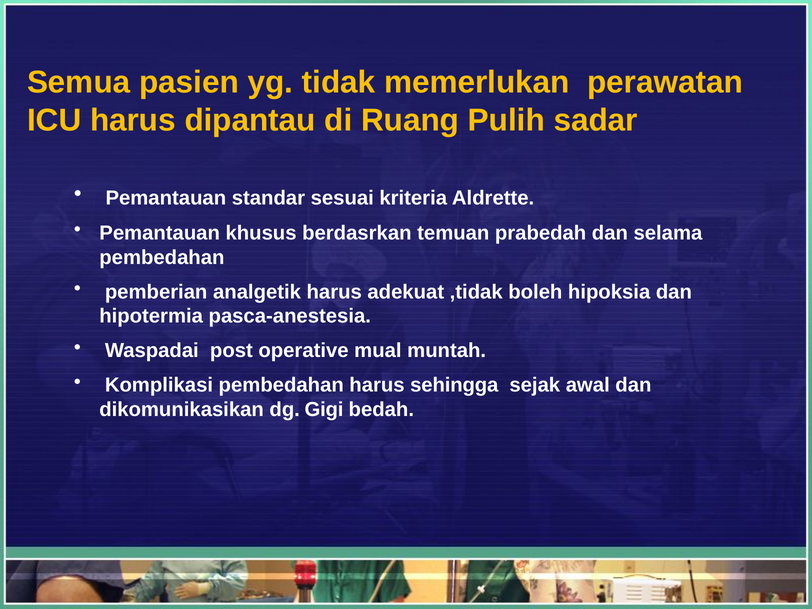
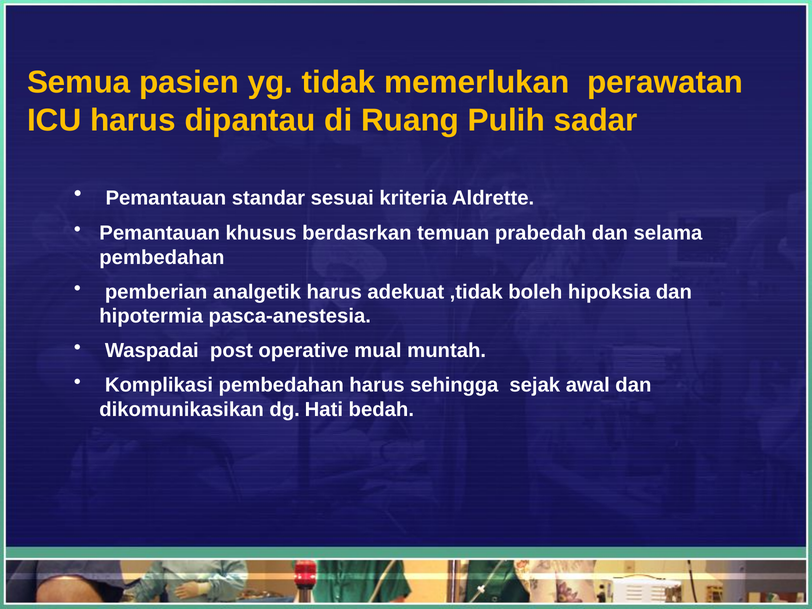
Gigi: Gigi -> Hati
